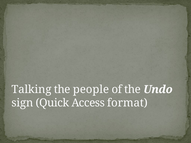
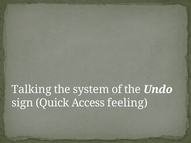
people: people -> system
format: format -> feeling
